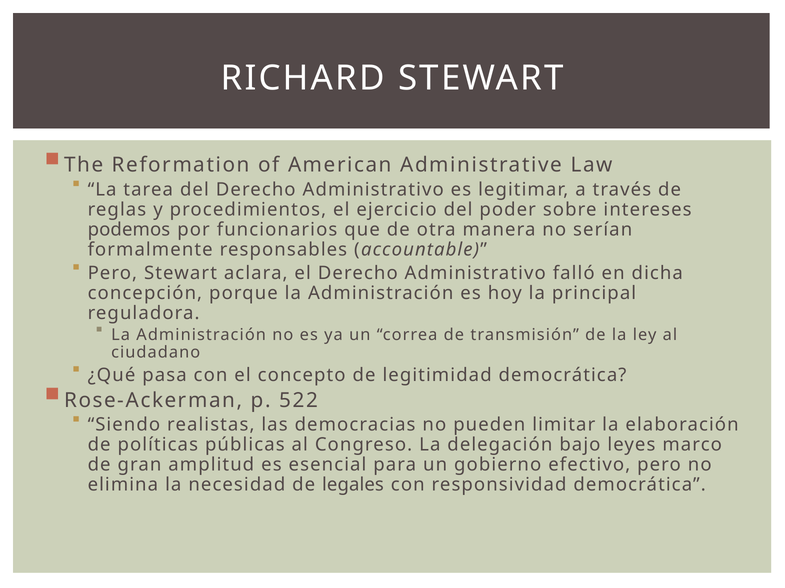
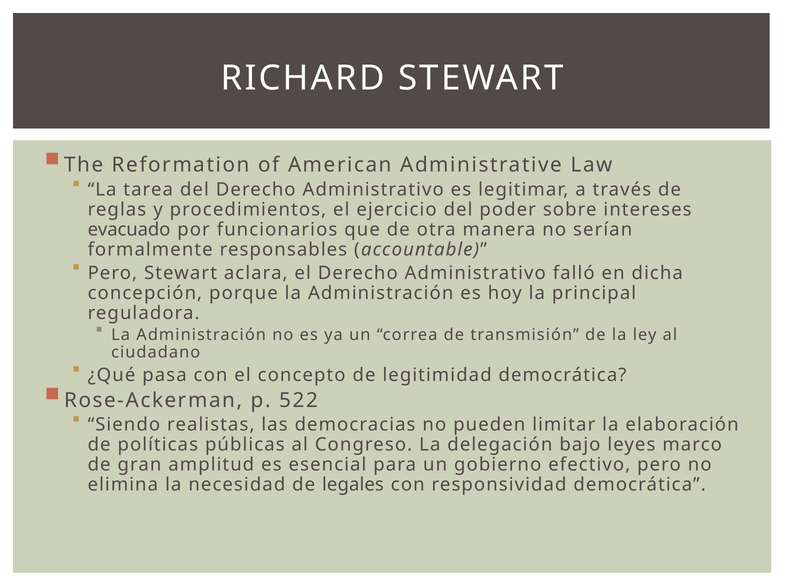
podemos: podemos -> evacuado
